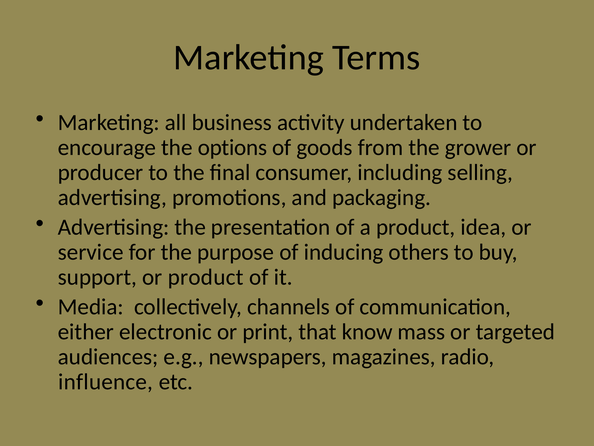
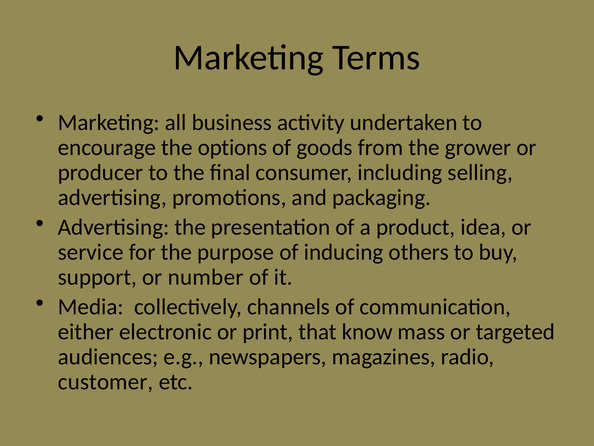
or product: product -> number
influence: influence -> customer
